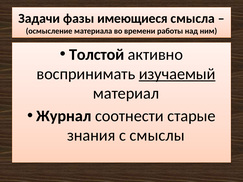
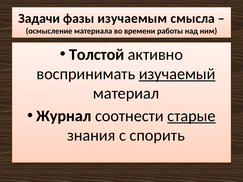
имеющиеся: имеющиеся -> изучаемым
старые underline: none -> present
смыслы: смыслы -> спорить
